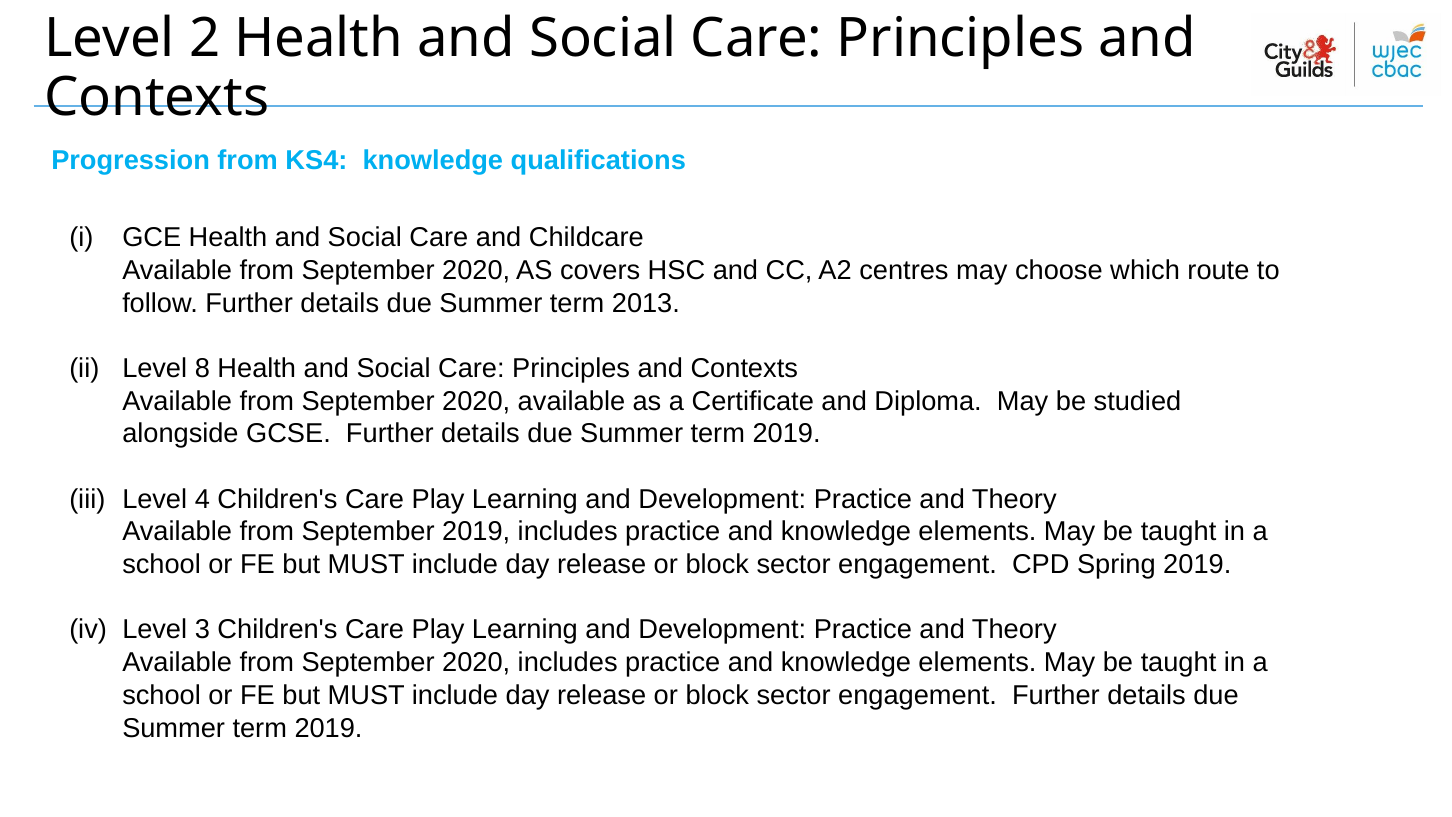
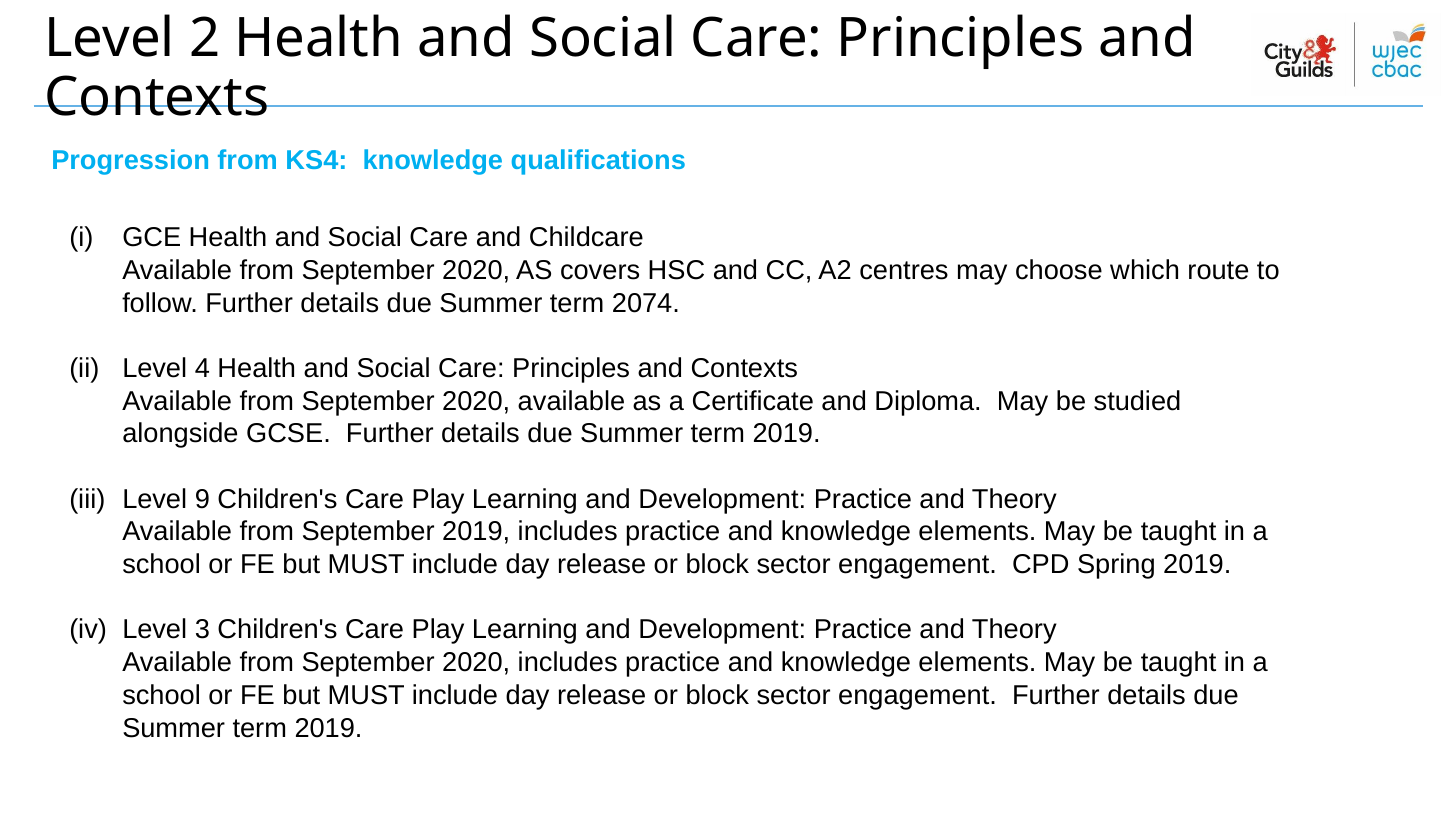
2013: 2013 -> 2074
8: 8 -> 4
4: 4 -> 9
